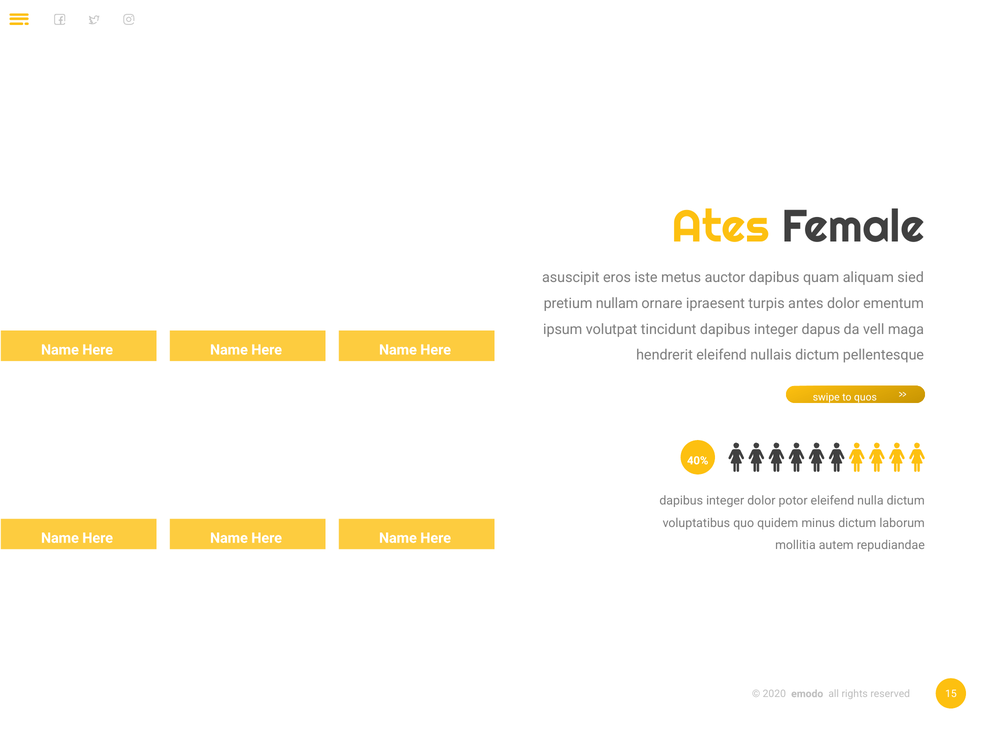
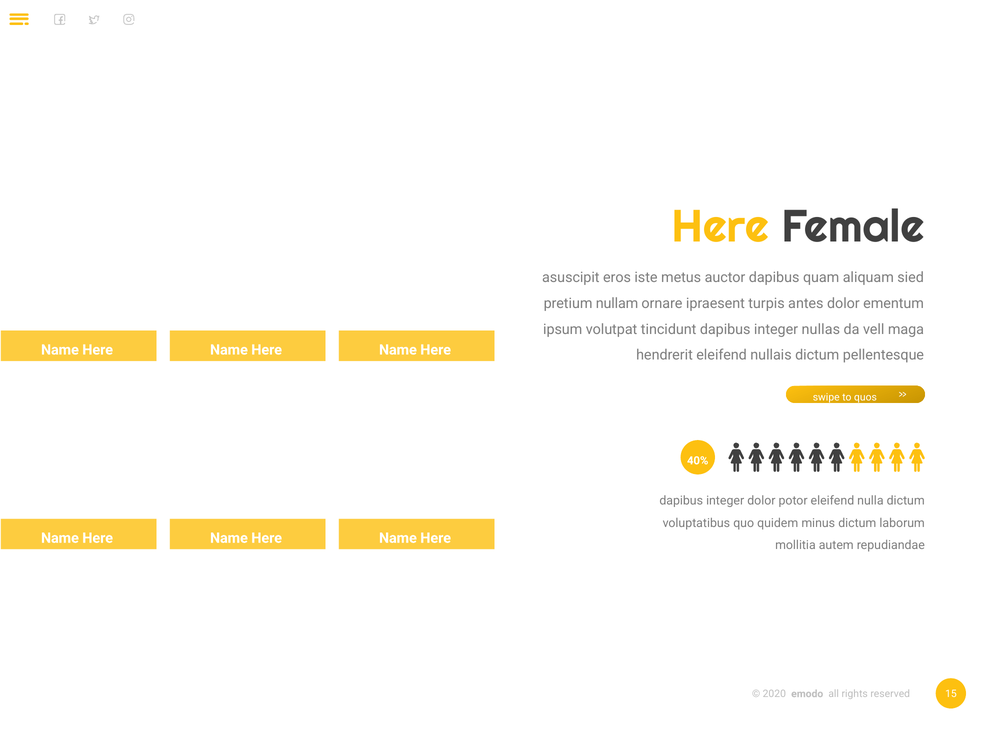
Ates at (721, 227): Ates -> Here
dapus: dapus -> nullas
